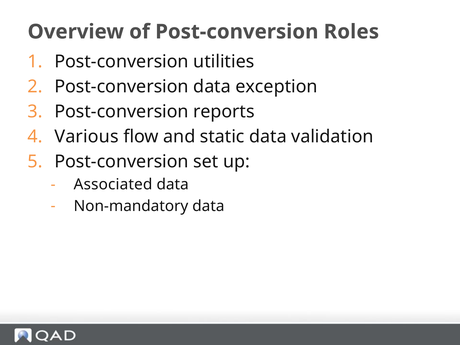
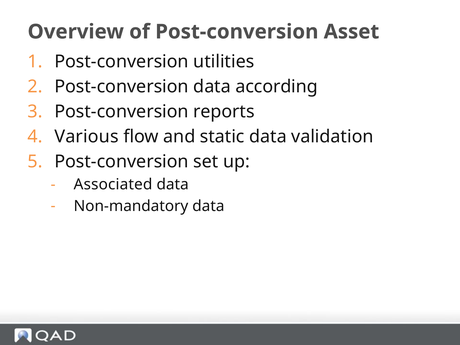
Roles: Roles -> Asset
exception: exception -> according
